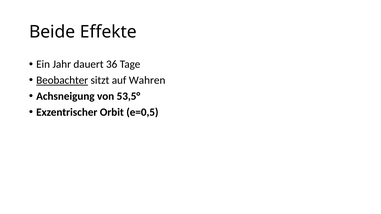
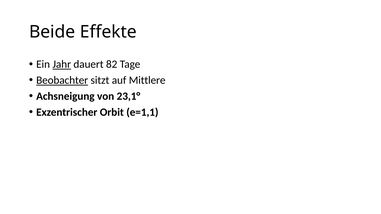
Jahr underline: none -> present
36: 36 -> 82
Wahren: Wahren -> Mittlere
53,5°: 53,5° -> 23,1°
e=0,5: e=0,5 -> e=1,1
